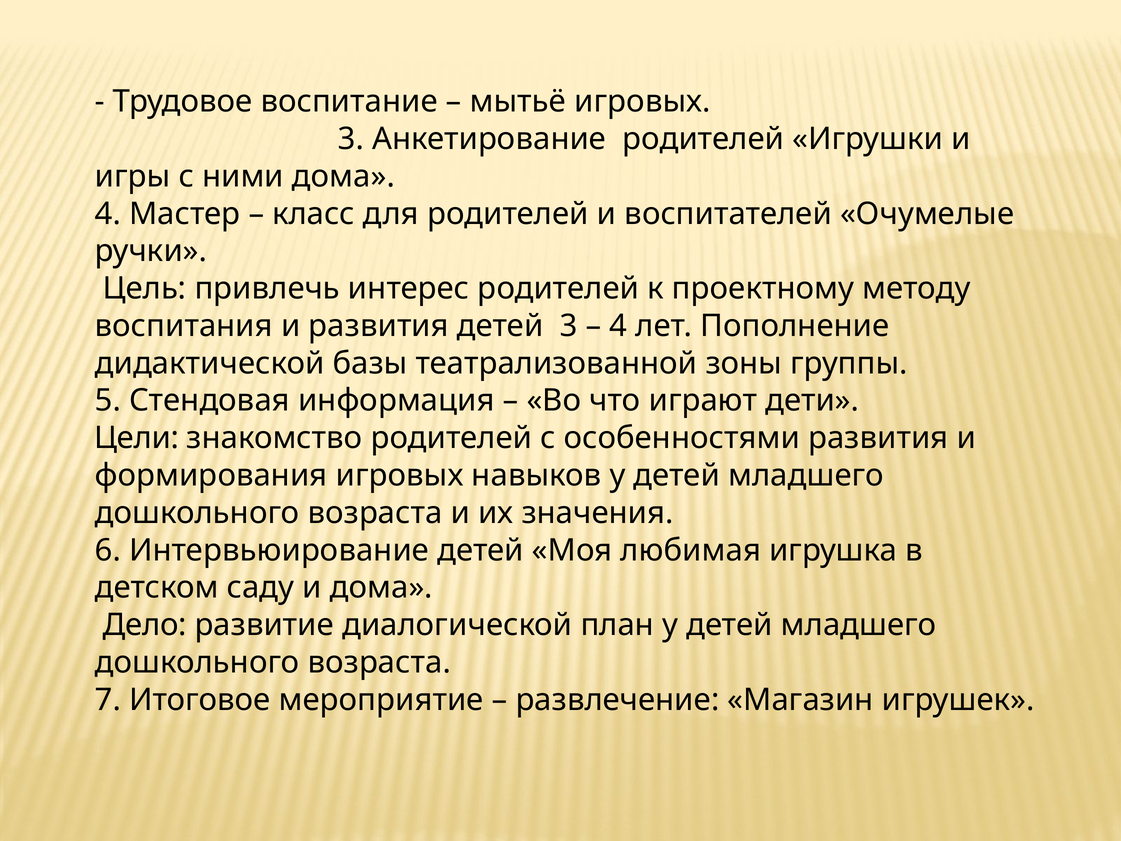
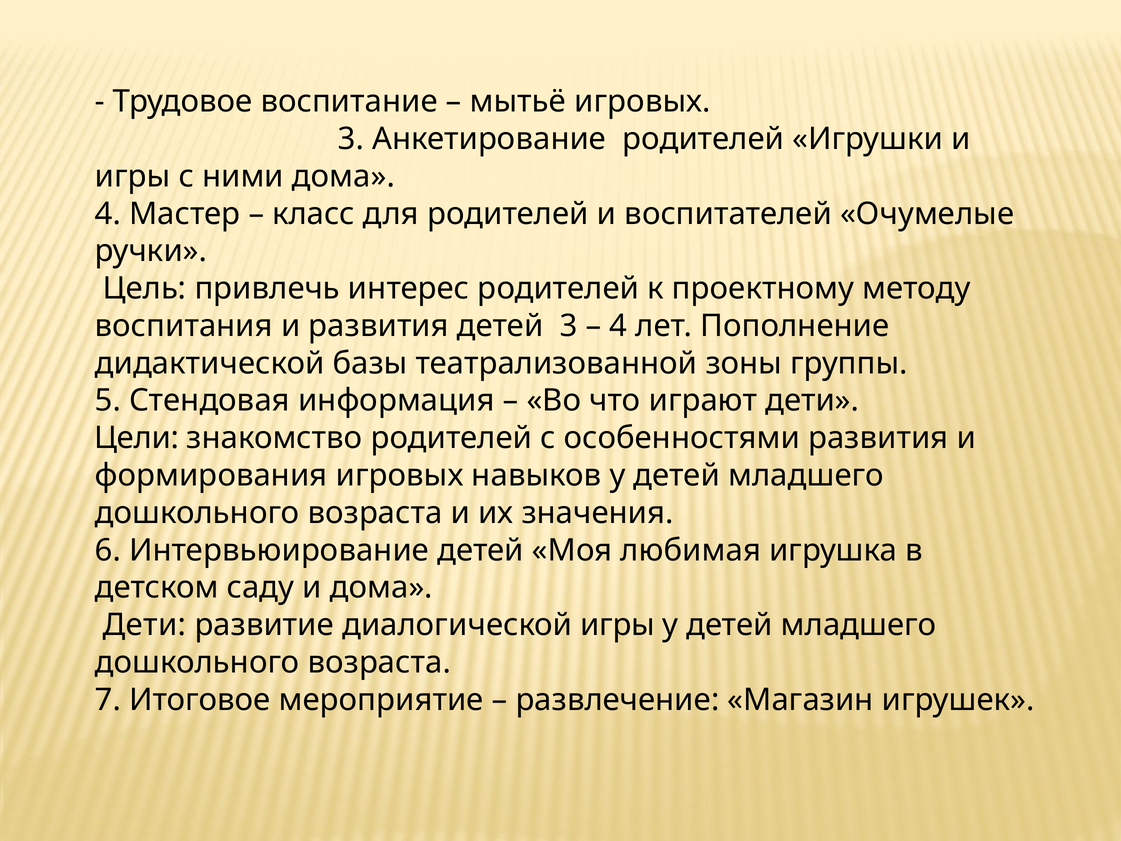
Дело at (145, 625): Дело -> Дети
диалогической план: план -> игры
